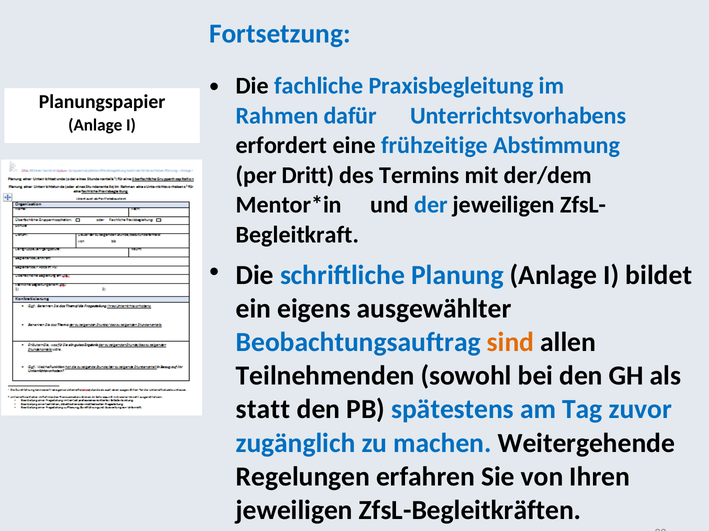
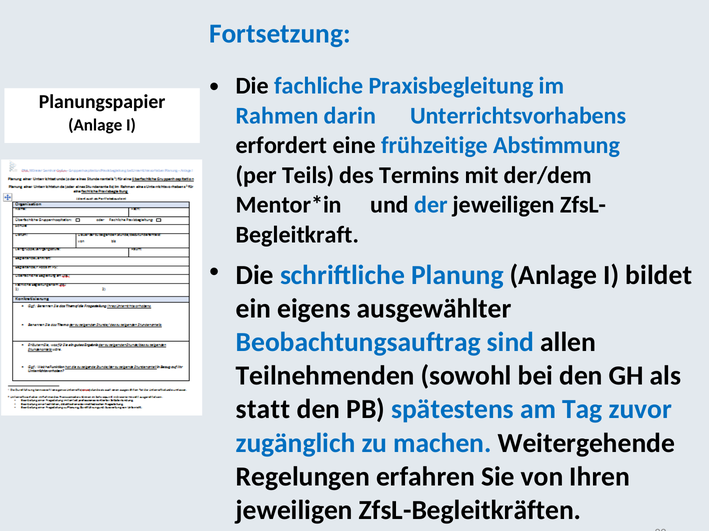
dafür: dafür -> darin
Dritt: Dritt -> Teils
sind colour: orange -> blue
